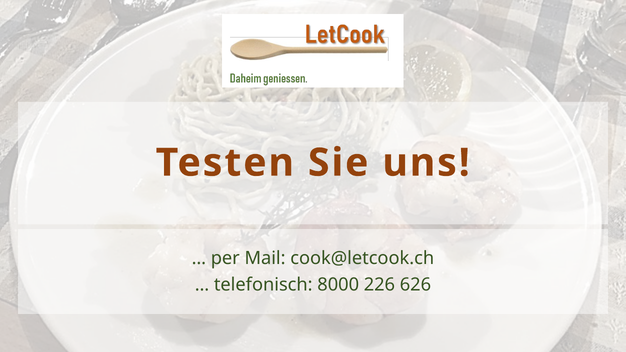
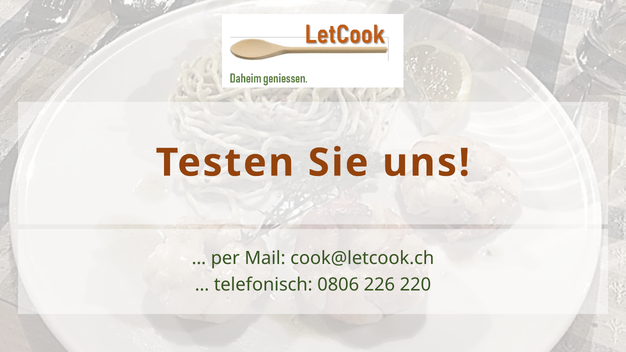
8000: 8000 -> 0806
626: 626 -> 220
